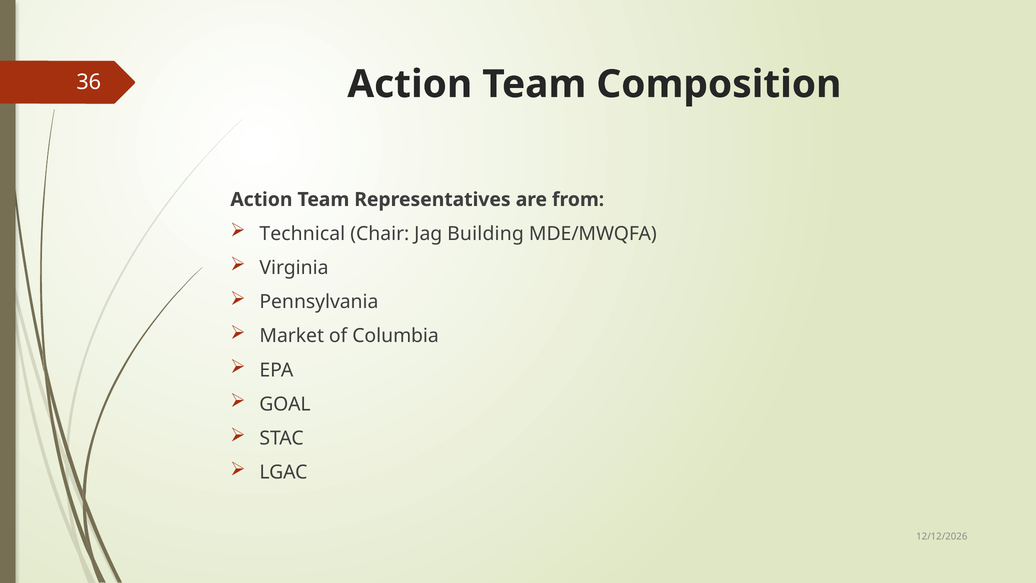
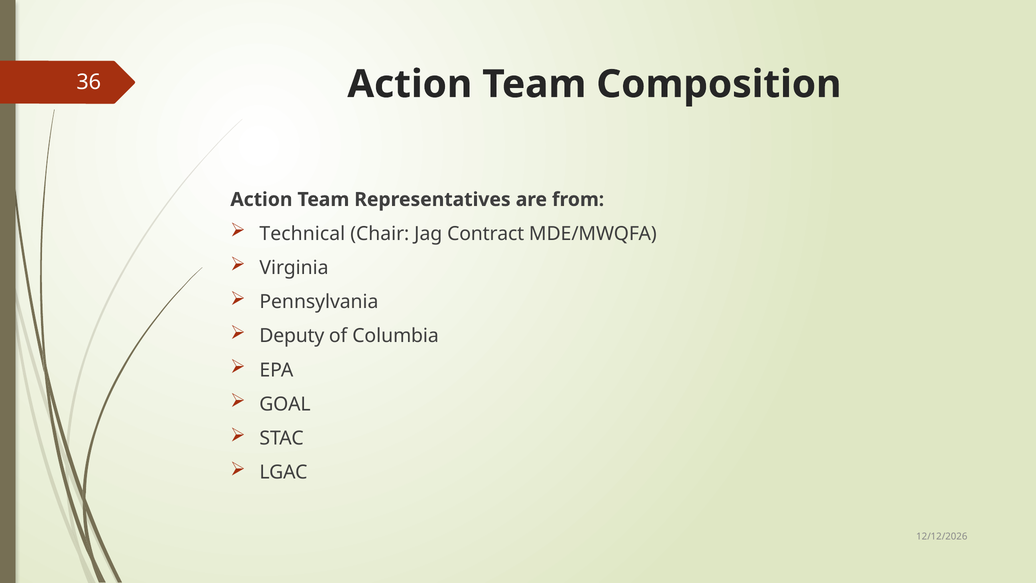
Building: Building -> Contract
Market: Market -> Deputy
